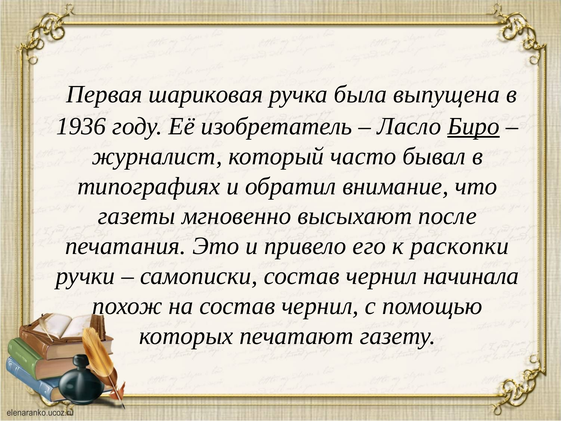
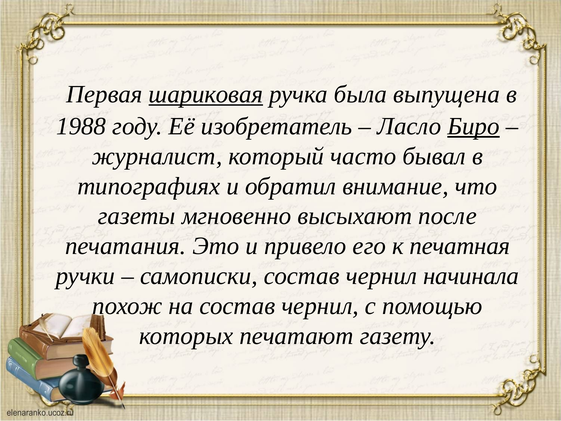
шариковая underline: none -> present
1936: 1936 -> 1988
раскопки: раскопки -> печатная
